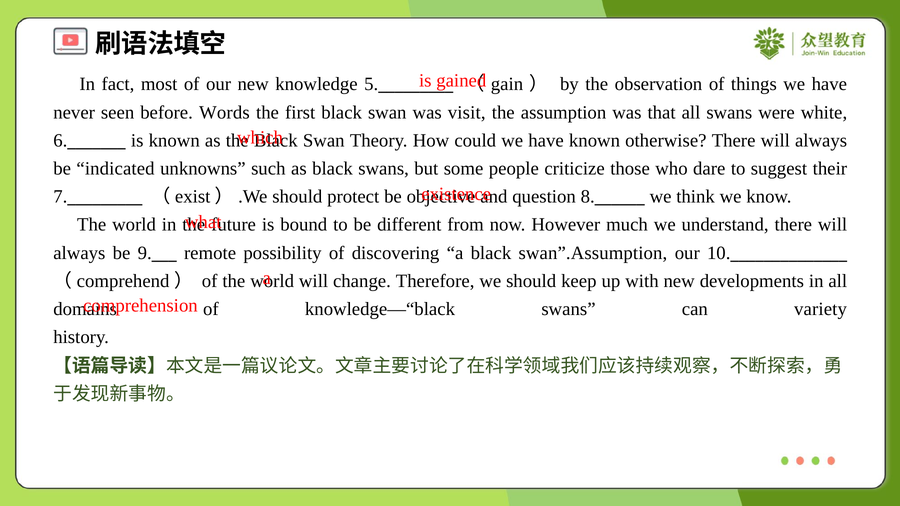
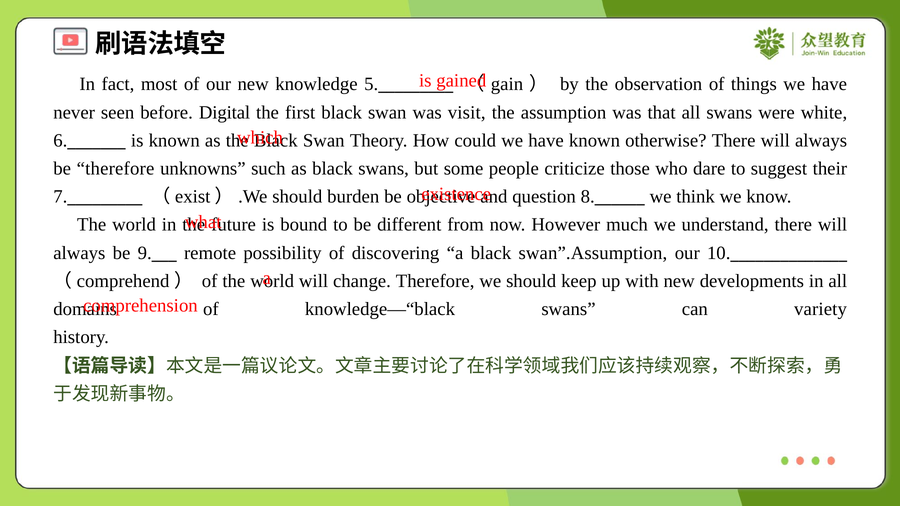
Words: Words -> Digital
be indicated: indicated -> therefore
protect: protect -> burden
